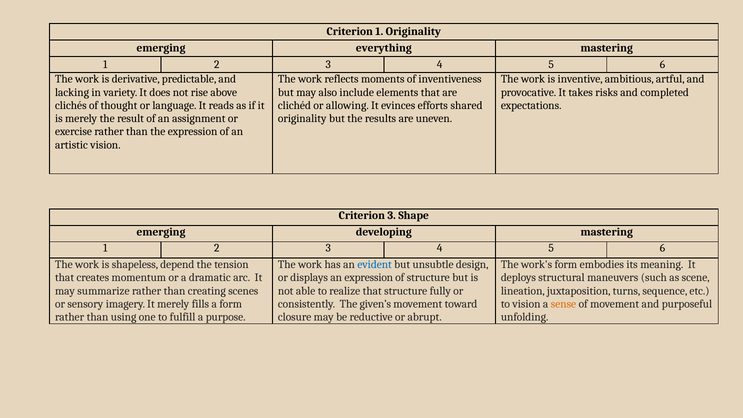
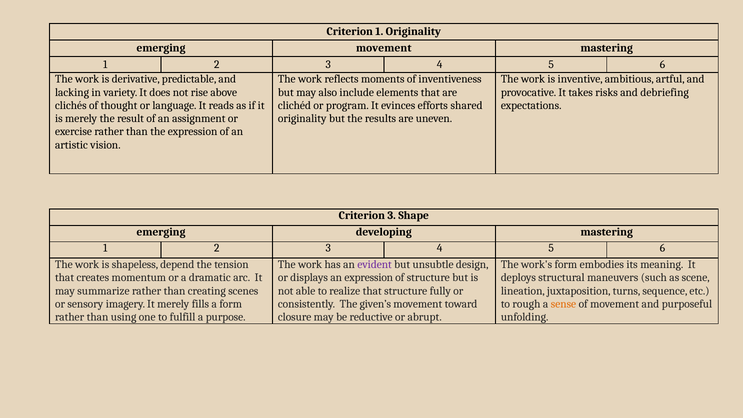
emerging everything: everything -> movement
completed: completed -> debriefing
allowing: allowing -> program
evident colour: blue -> purple
to vision: vision -> rough
